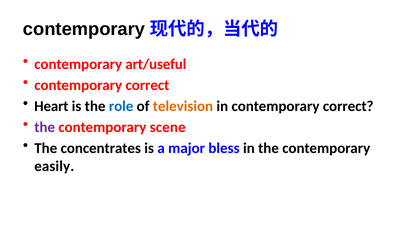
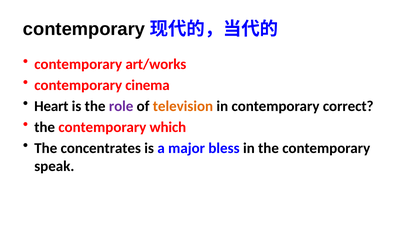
art/useful: art/useful -> art/works
correct at (147, 85): correct -> cinema
role colour: blue -> purple
the at (45, 127) colour: purple -> black
scene: scene -> which
easily: easily -> speak
